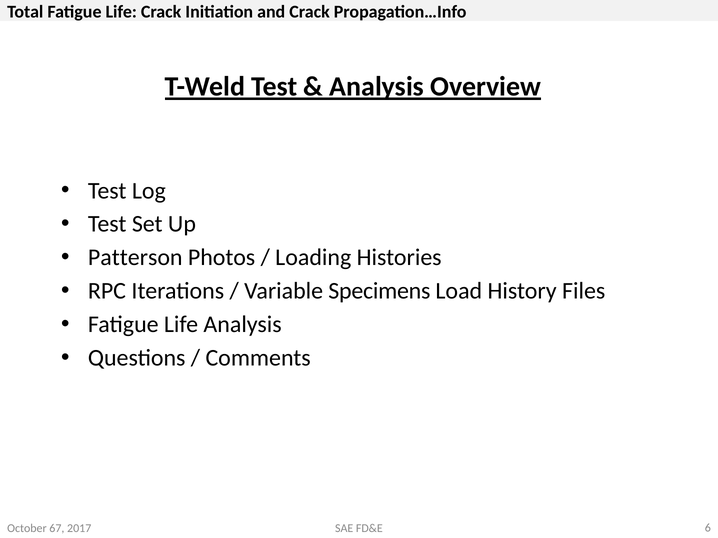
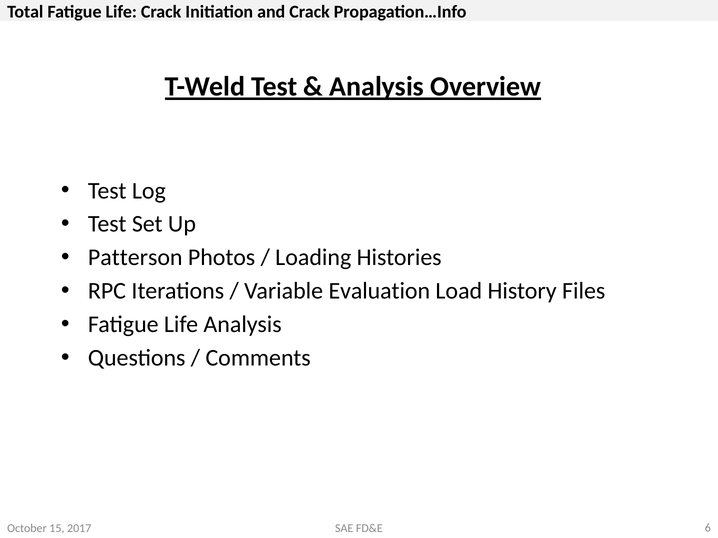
Specimens: Specimens -> Evaluation
67: 67 -> 15
